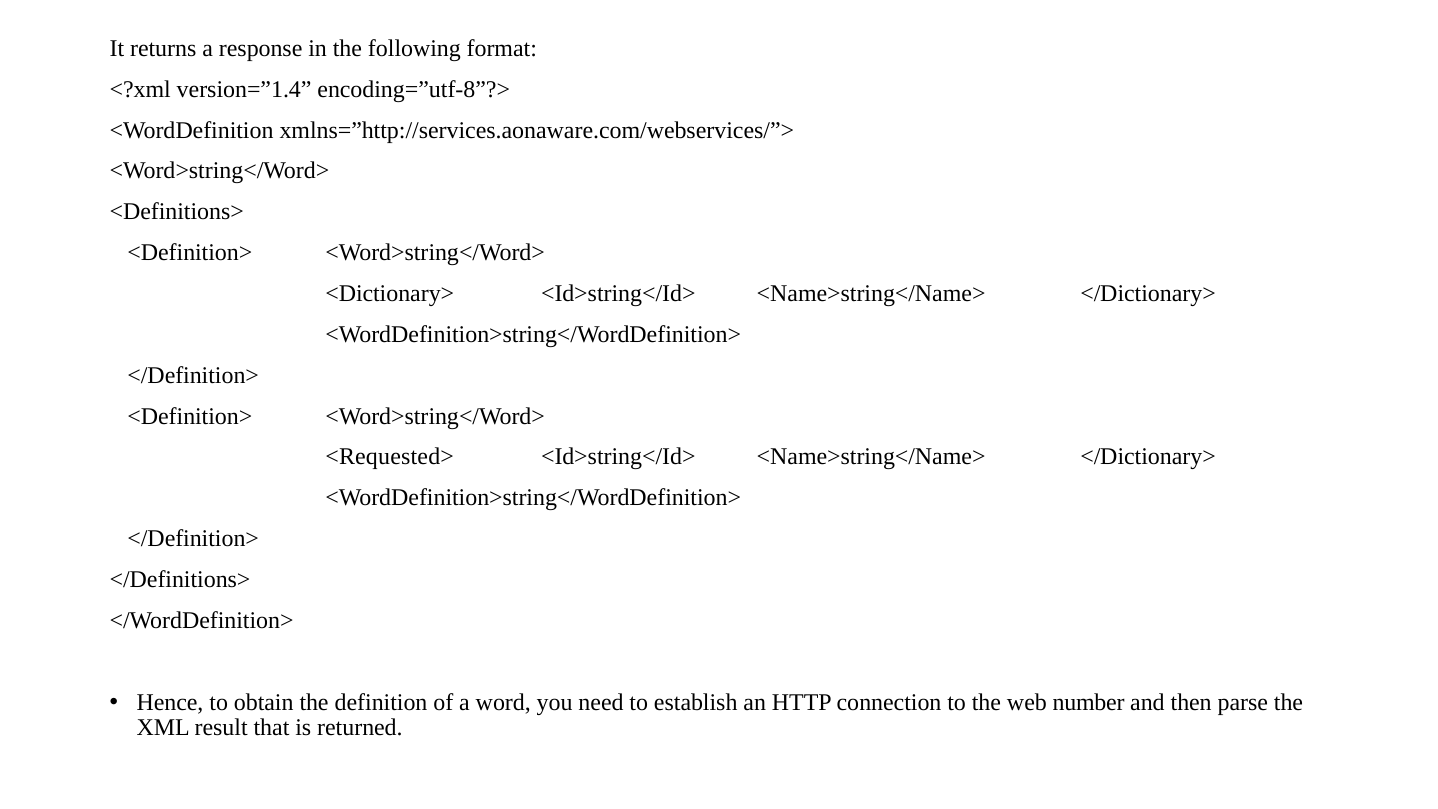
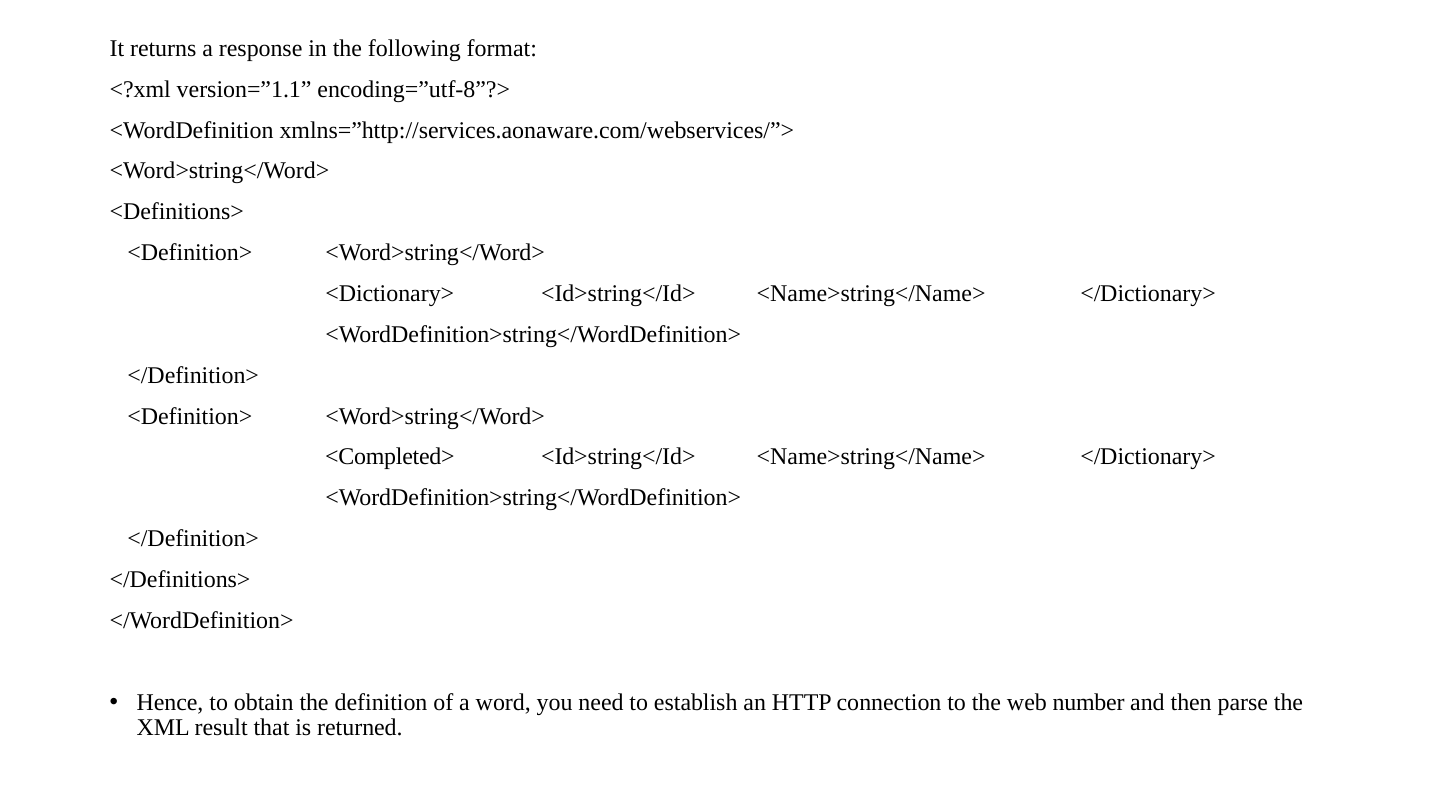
version=”1.4: version=”1.4 -> version=”1.1
<Requested>: <Requested> -> <Completed>
